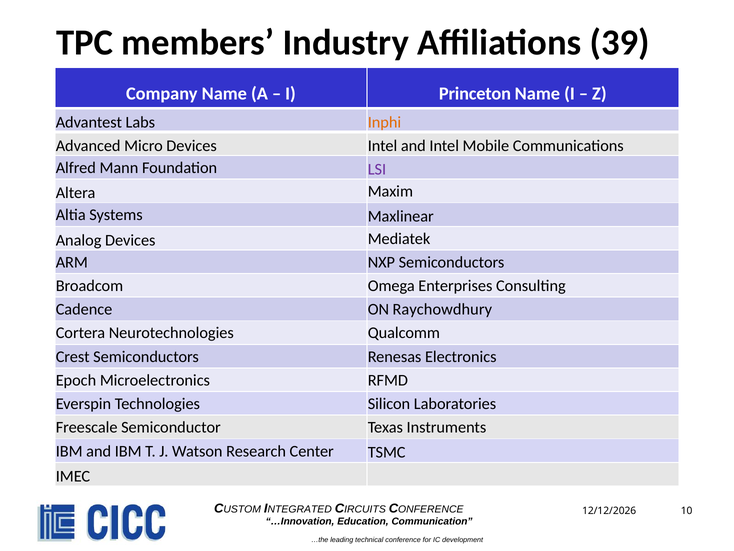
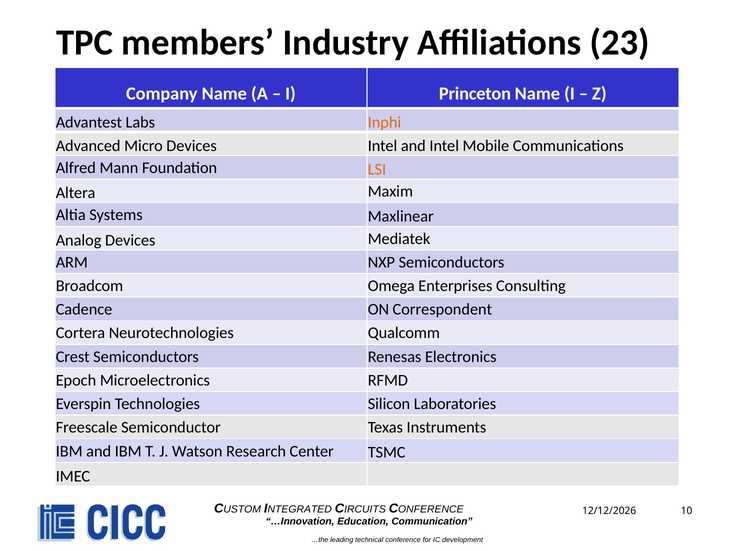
39: 39 -> 23
LSI colour: purple -> orange
Raychowdhury: Raychowdhury -> Correspondent
